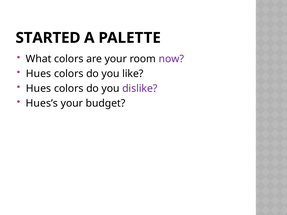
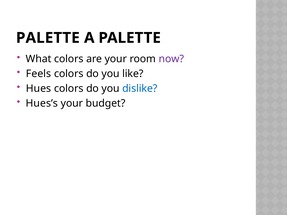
STARTED at (48, 38): STARTED -> PALETTE
Hues at (39, 74): Hues -> Feels
dislike colour: purple -> blue
